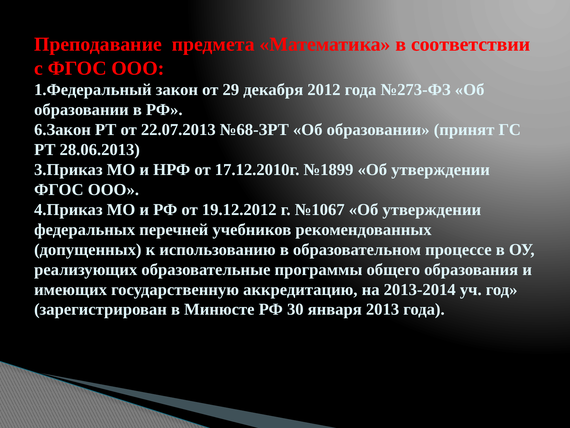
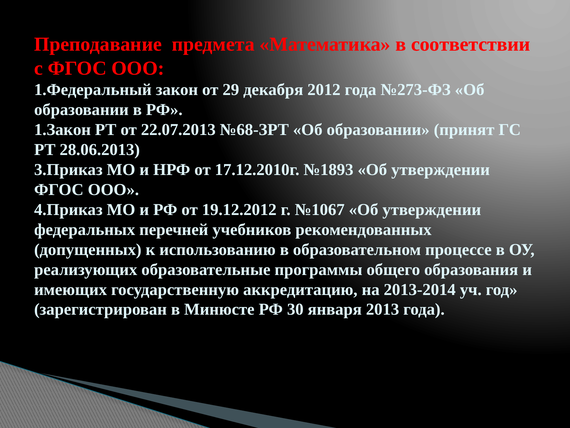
6.Закон: 6.Закон -> 1.Закон
№1899: №1899 -> №1893
